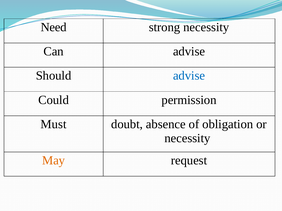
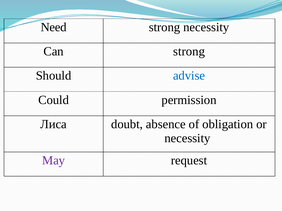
Can advise: advise -> strong
Must: Must -> Лиса
May colour: orange -> purple
